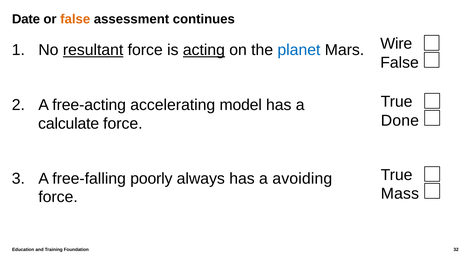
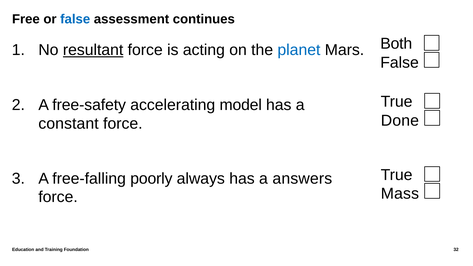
Date: Date -> Free
false at (75, 19) colour: orange -> blue
Wire: Wire -> Both
acting underline: present -> none
free-acting: free-acting -> free-safety
calculate: calculate -> constant
avoiding: avoiding -> answers
